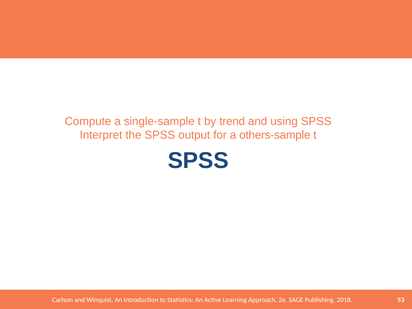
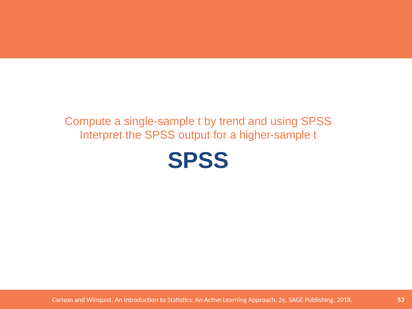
others-sample: others-sample -> higher-sample
